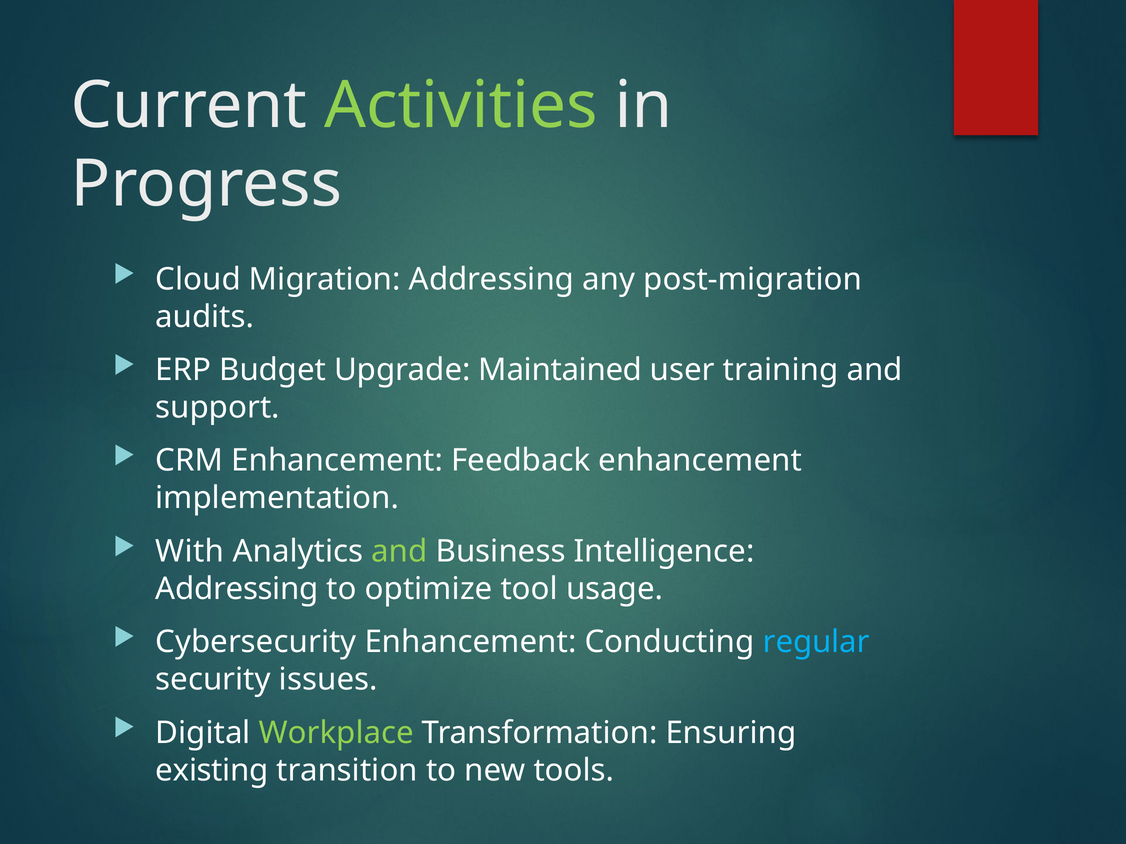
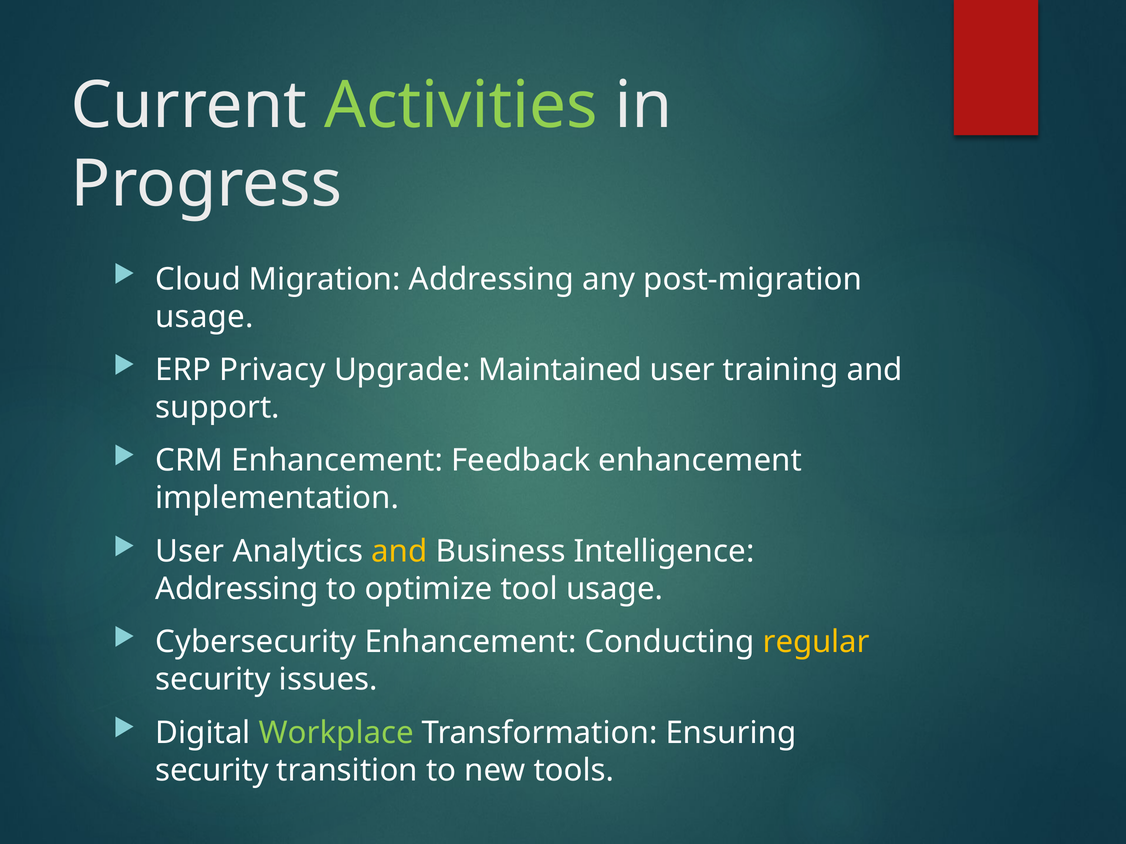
audits at (205, 317): audits -> usage
Budget: Budget -> Privacy
With at (190, 552): With -> User
and at (399, 552) colour: light green -> yellow
regular colour: light blue -> yellow
existing at (212, 771): existing -> security
